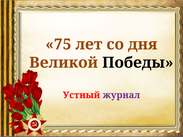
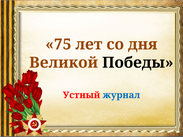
журнал colour: purple -> blue
